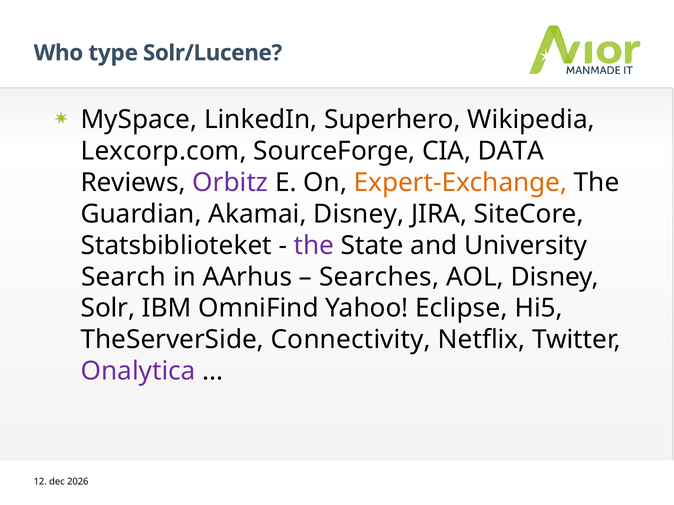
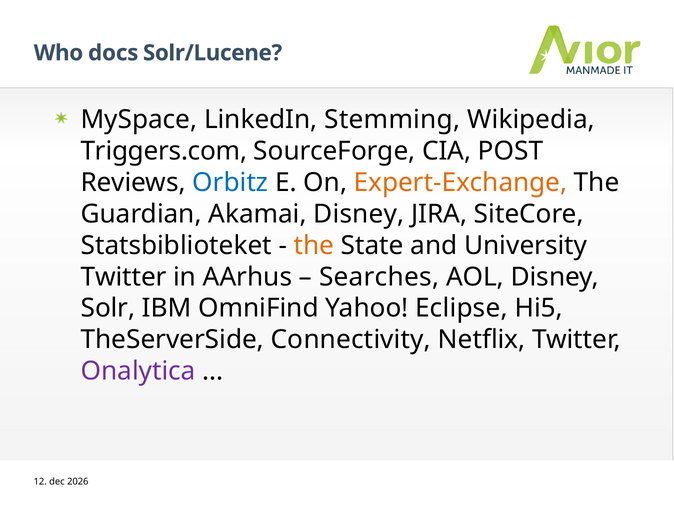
type: type -> docs
Superhero: Superhero -> Stemming
Lexcorp.com: Lexcorp.com -> Triggers.com
DATA: DATA -> POST
Orbitz colour: purple -> blue
the at (314, 246) colour: purple -> orange
Search at (123, 277): Search -> Twitter
